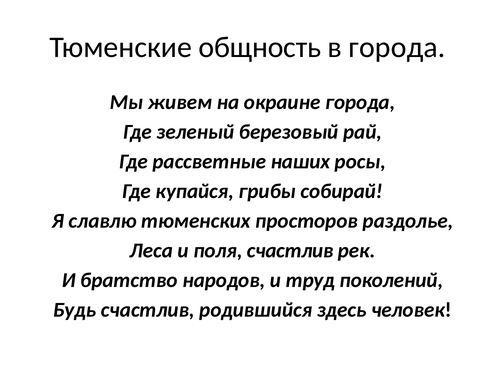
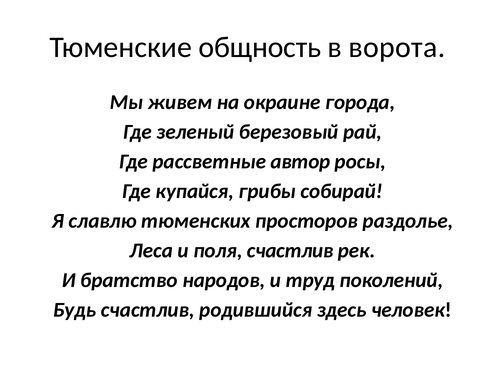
в города: города -> ворота
наших: наших -> автор
